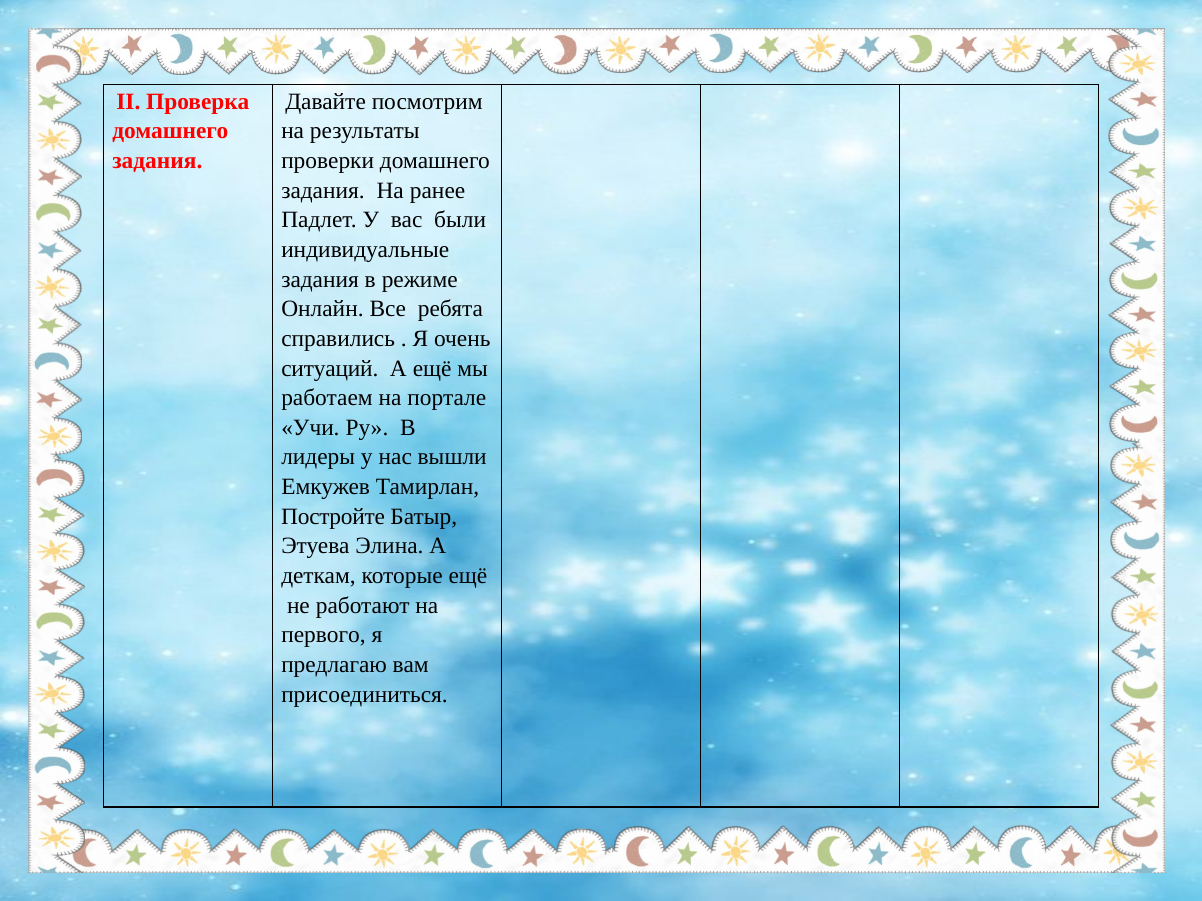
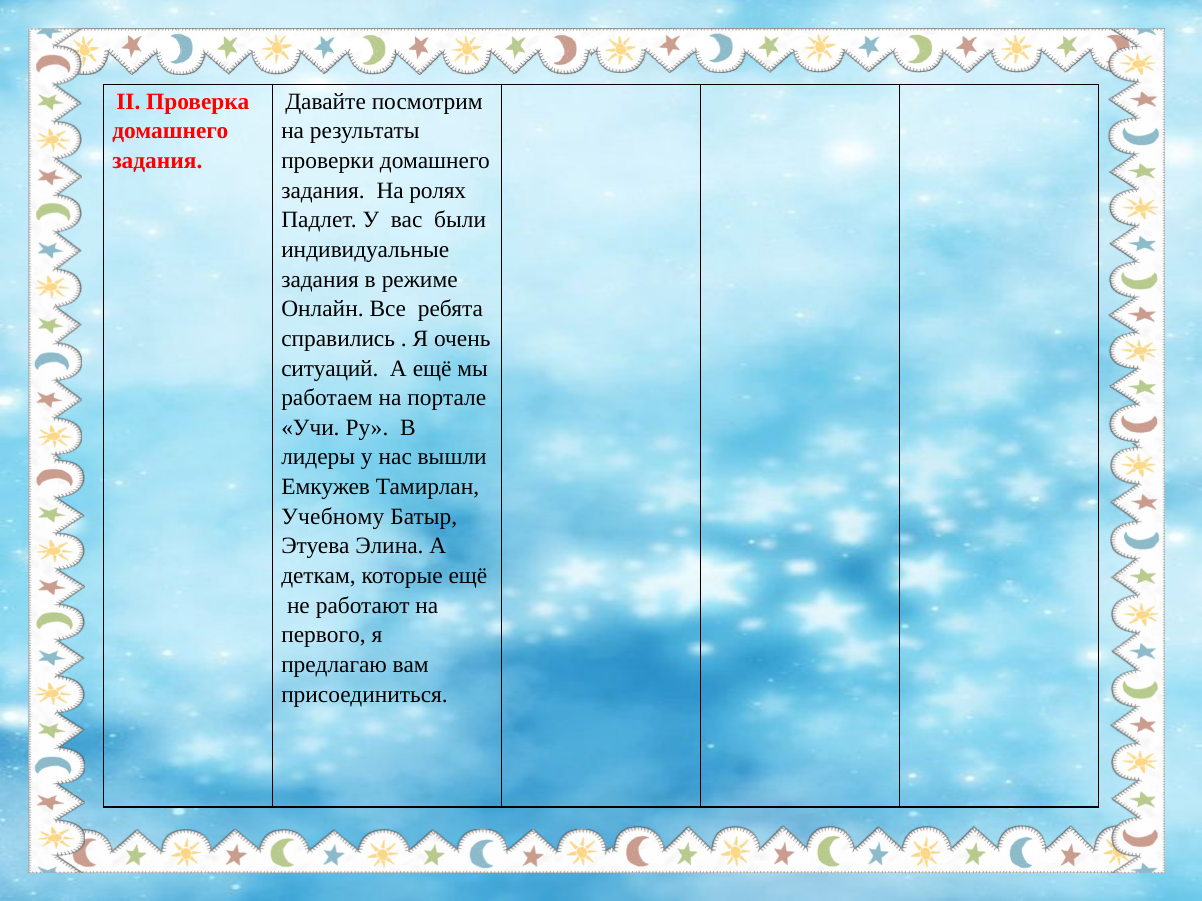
ранее: ранее -> ролях
Постройте: Постройте -> Учебному
